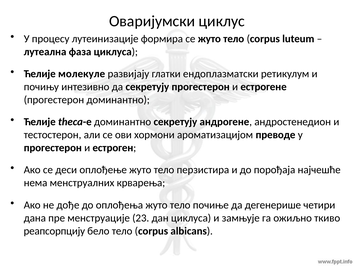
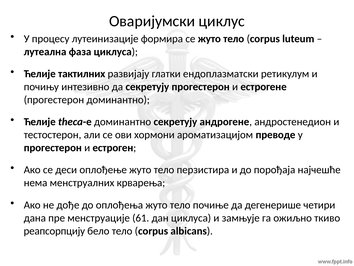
молекуле: молекуле -> тактилних
23: 23 -> 61
